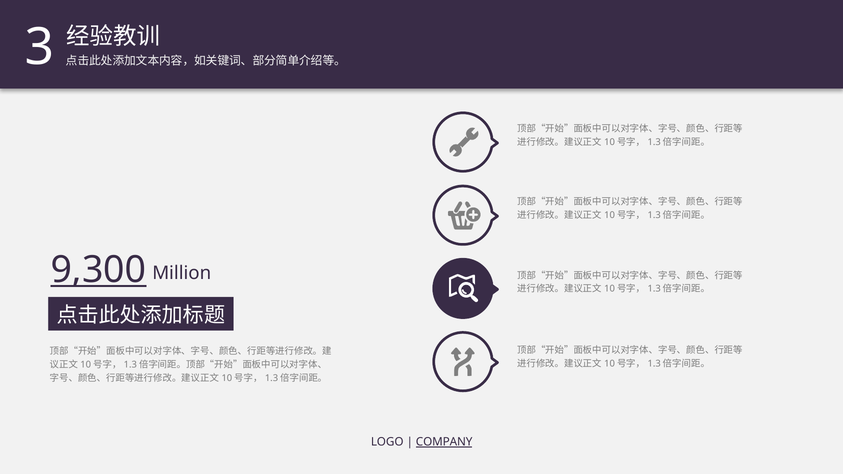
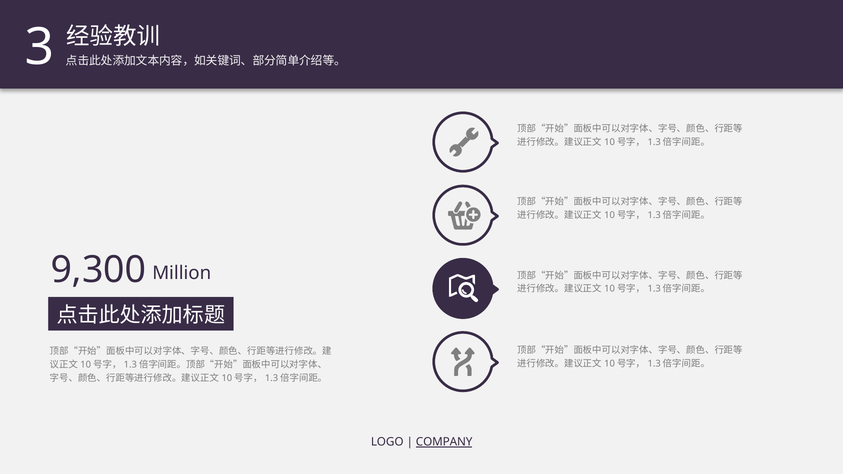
9,300 underline: present -> none
